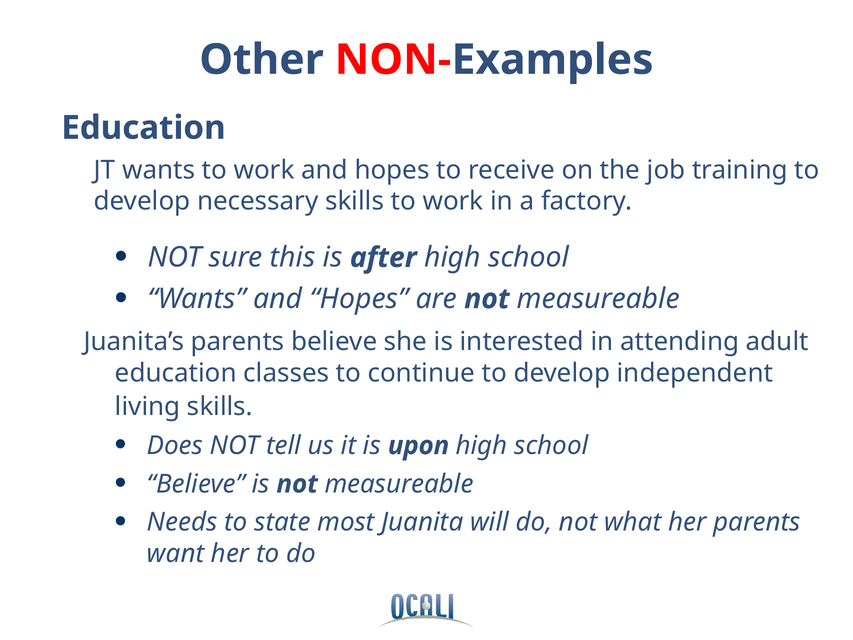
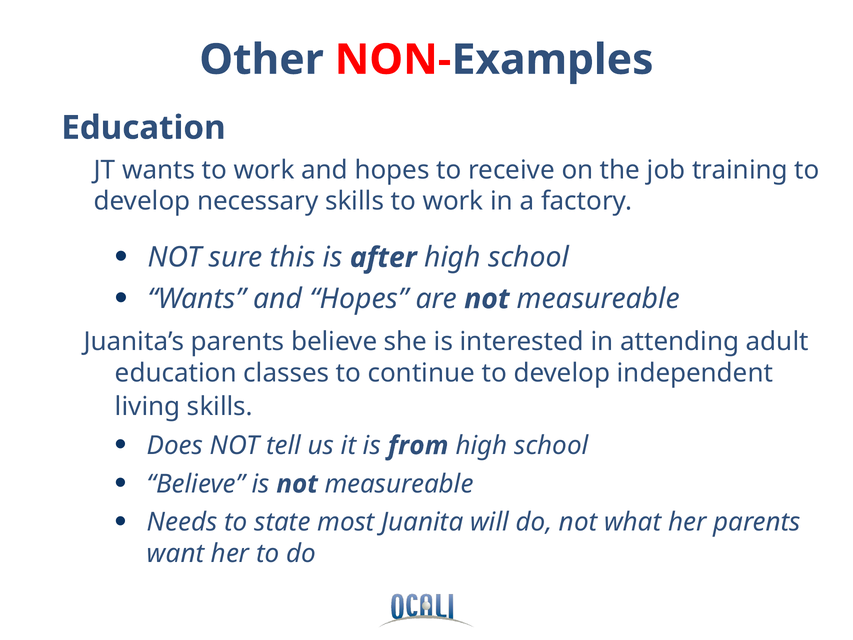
upon: upon -> from
